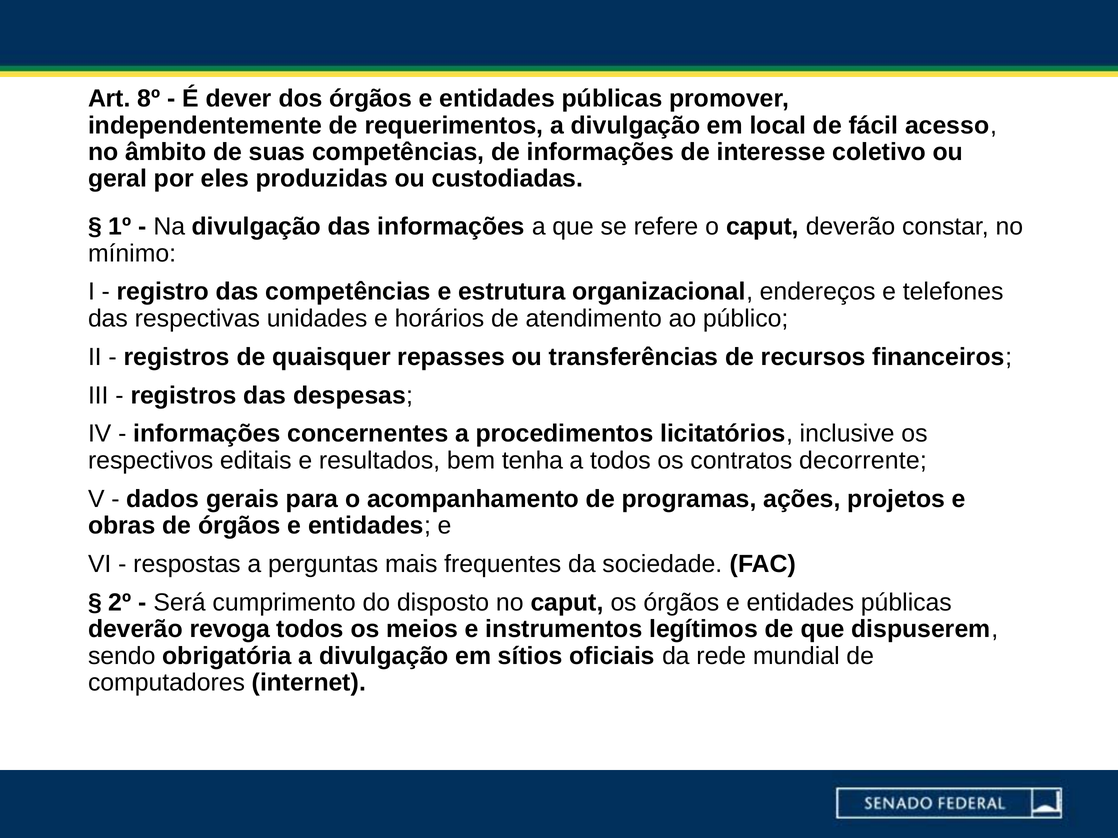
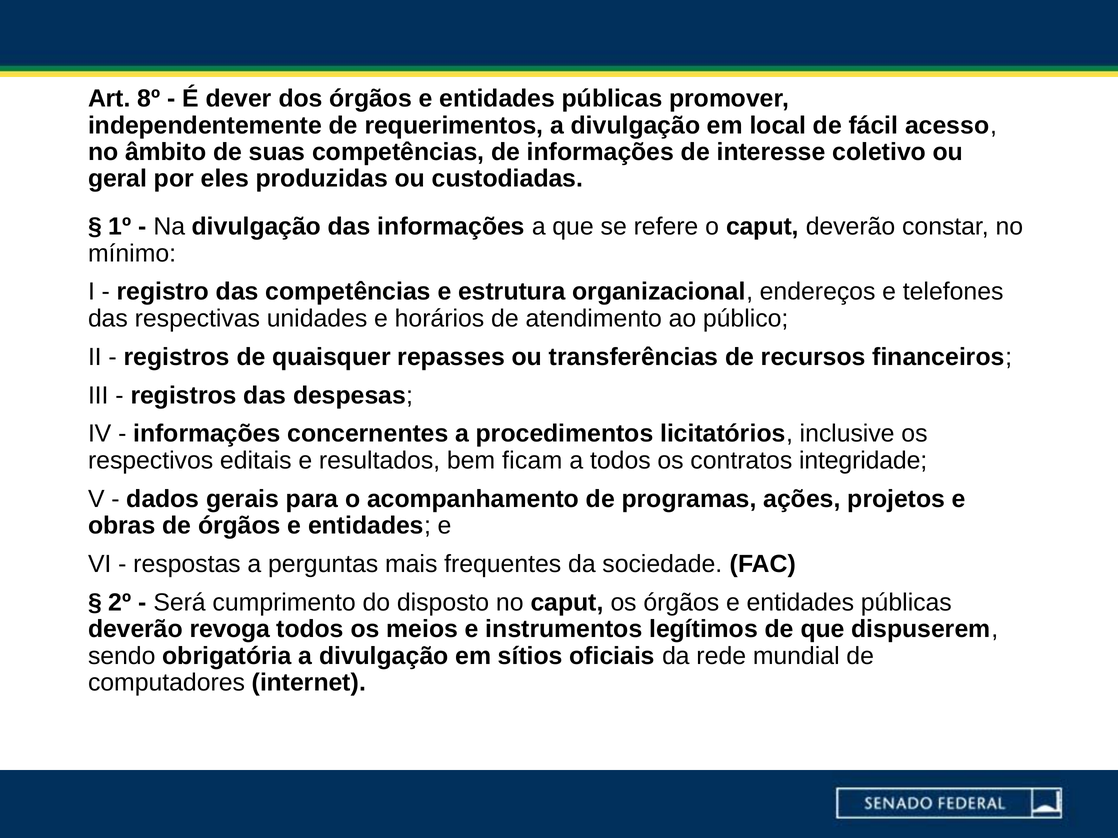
tenha: tenha -> ficam
decorrente: decorrente -> integridade
